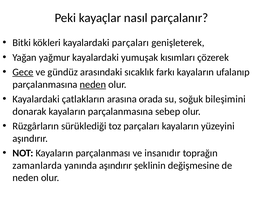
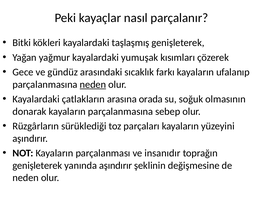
kayalardaki parçaları: parçaları -> taşlaşmış
Gece underline: present -> none
bileşimini: bileşimini -> olmasının
zamanlarda at (37, 165): zamanlarda -> genişleterek
